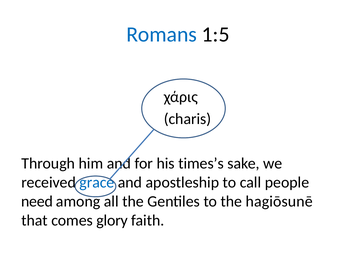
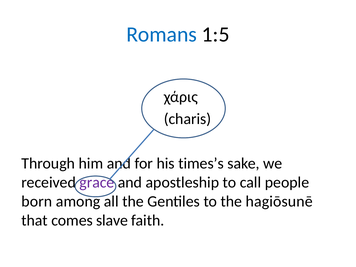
grace colour: blue -> purple
need: need -> born
glory: glory -> slave
